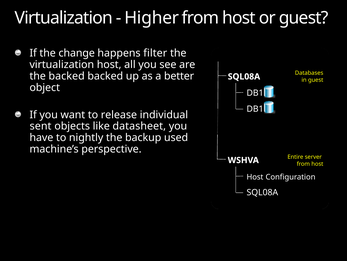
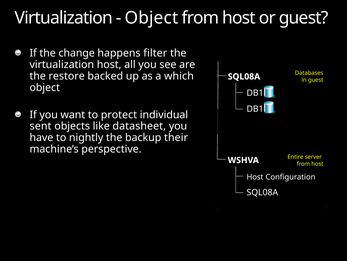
Higher at (152, 18): Higher -> Object
the backed: backed -> restore
better: better -> which
release: release -> protect
used: used -> their
